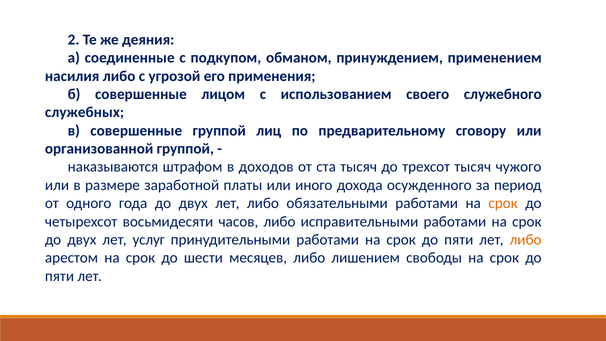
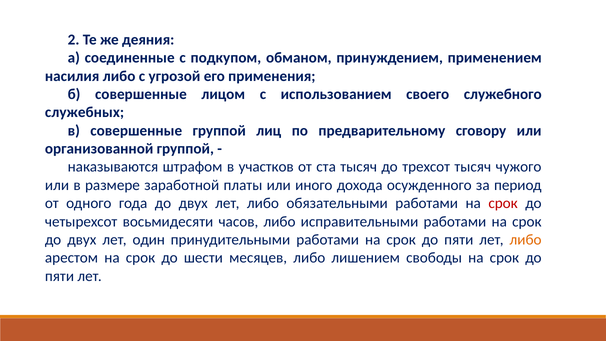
доходов: доходов -> участков
срок at (503, 203) colour: orange -> red
услуг: услуг -> один
